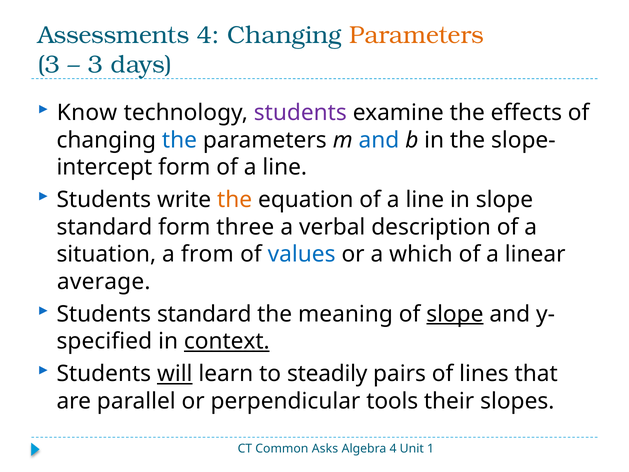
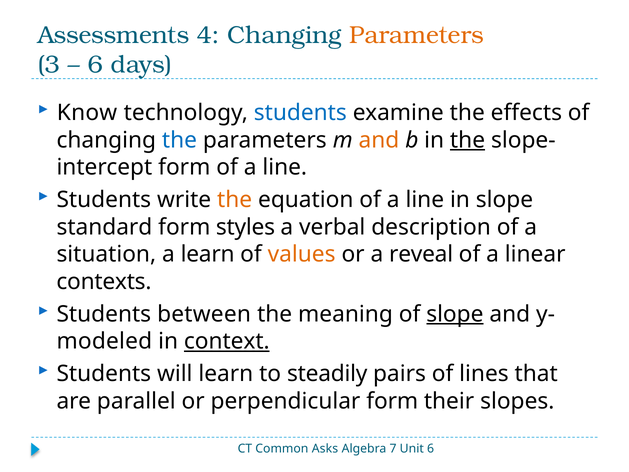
3 at (96, 65): 3 -> 6
students at (300, 113) colour: purple -> blue
and at (379, 140) colour: blue -> orange
the at (468, 140) underline: none -> present
three: three -> styles
a from: from -> learn
values colour: blue -> orange
which: which -> reveal
average: average -> contexts
Students standard: standard -> between
specified: specified -> modeled
will underline: present -> none
perpendicular tools: tools -> form
Algebra 4: 4 -> 7
Unit 1: 1 -> 6
